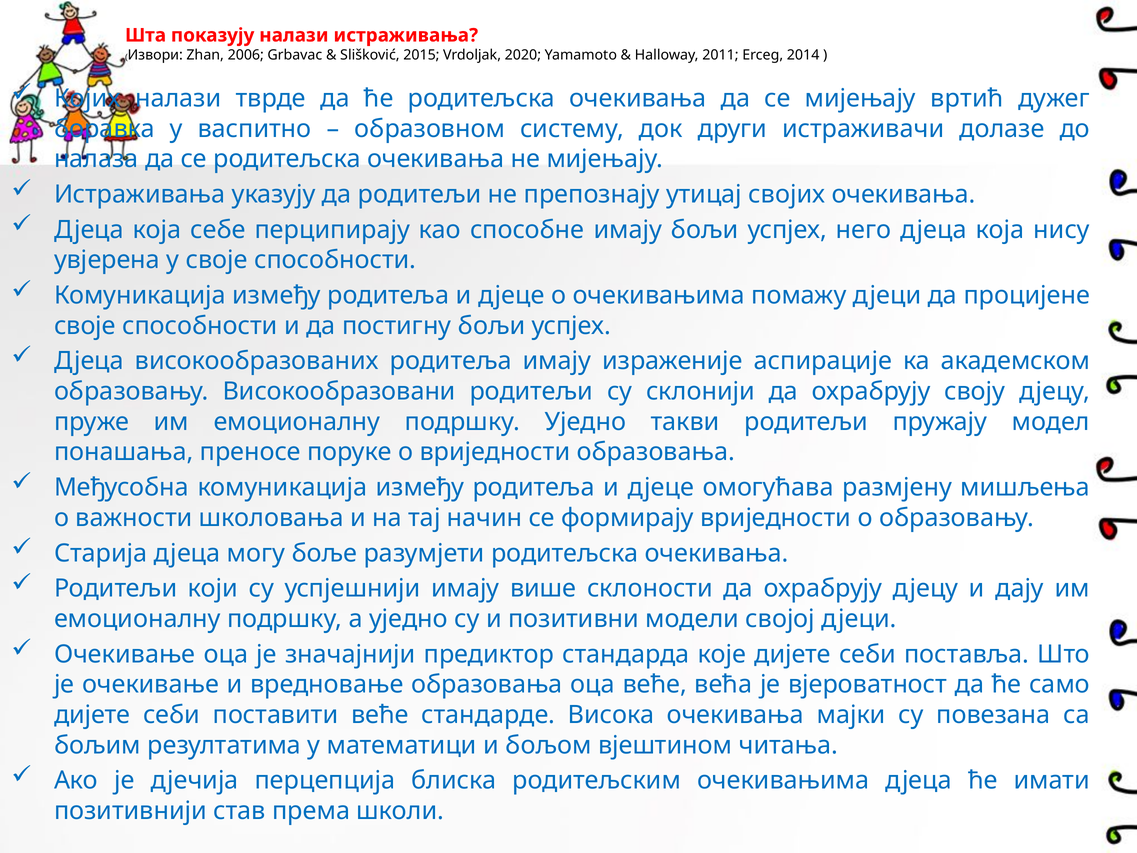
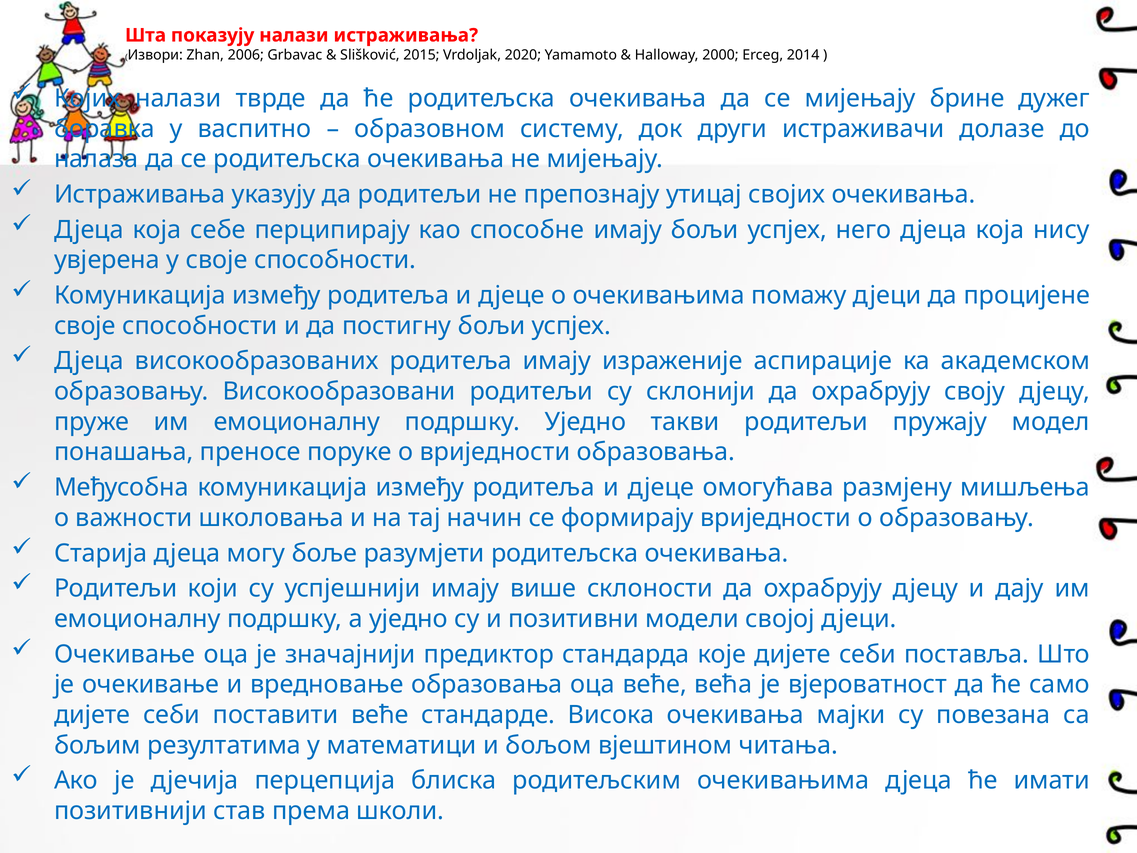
2011: 2011 -> 2000
вртић: вртић -> брине
